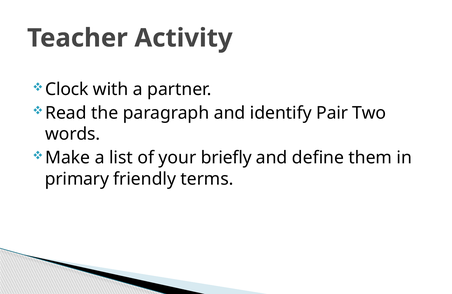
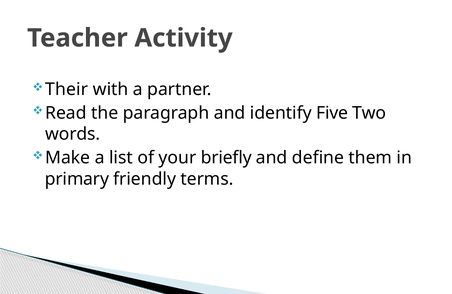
Clock: Clock -> Their
Pair: Pair -> Five
